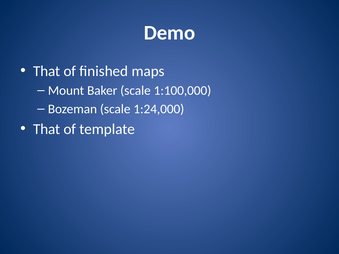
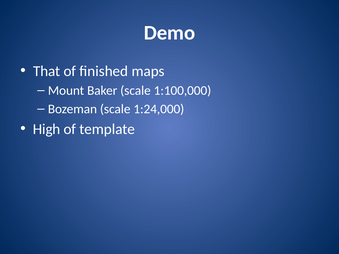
That at (47, 129): That -> High
